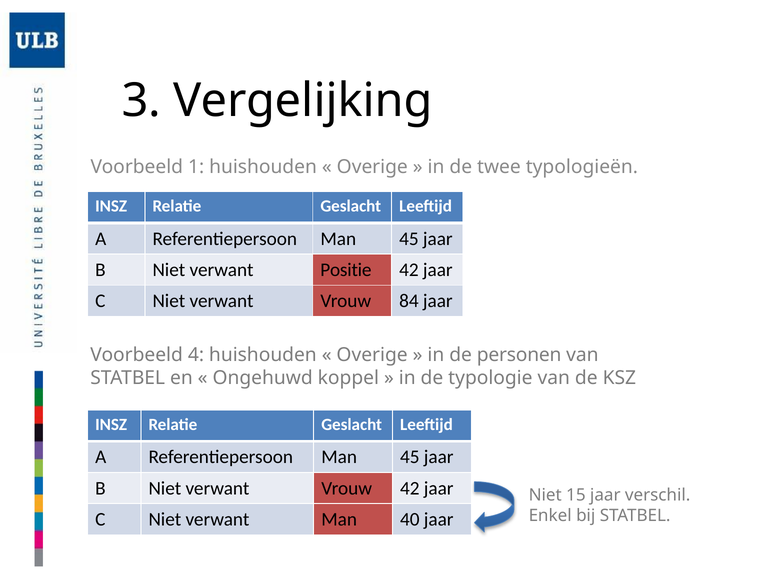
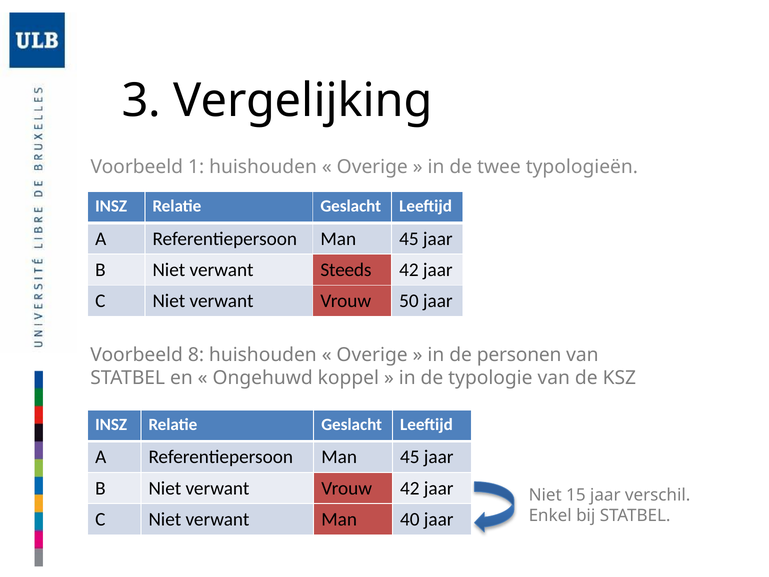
Positie: Positie -> Steeds
84: 84 -> 50
4: 4 -> 8
